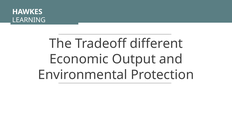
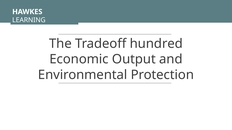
different: different -> hundred
